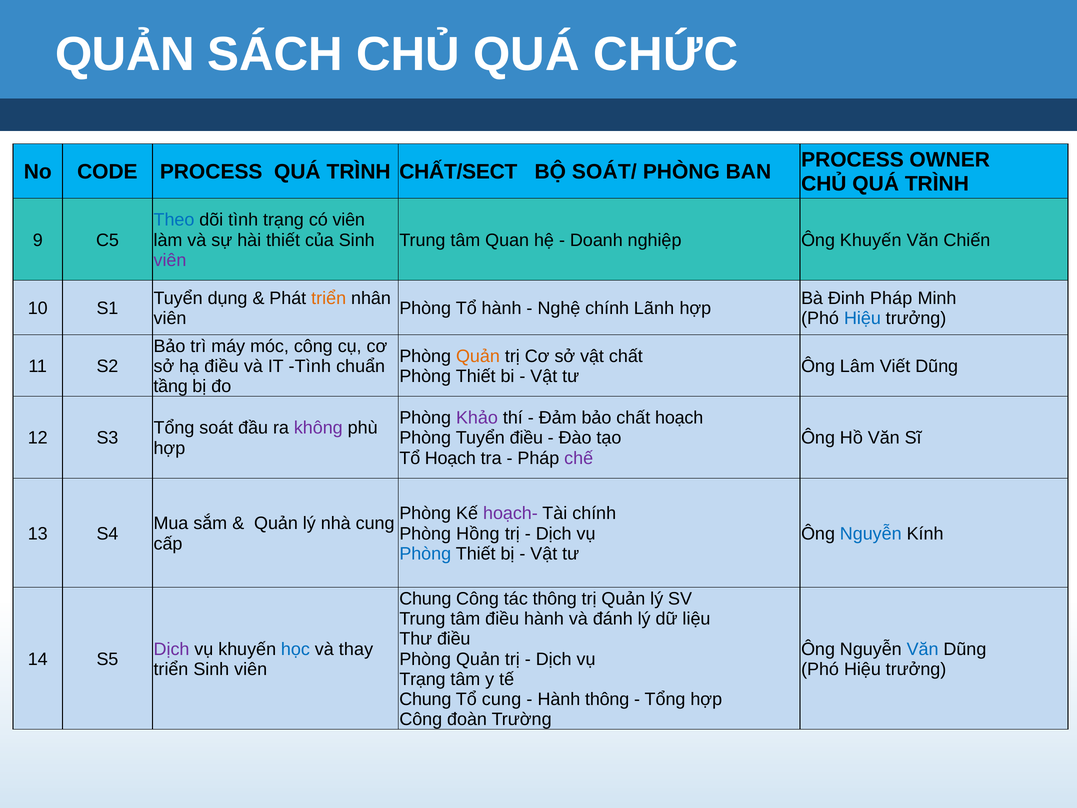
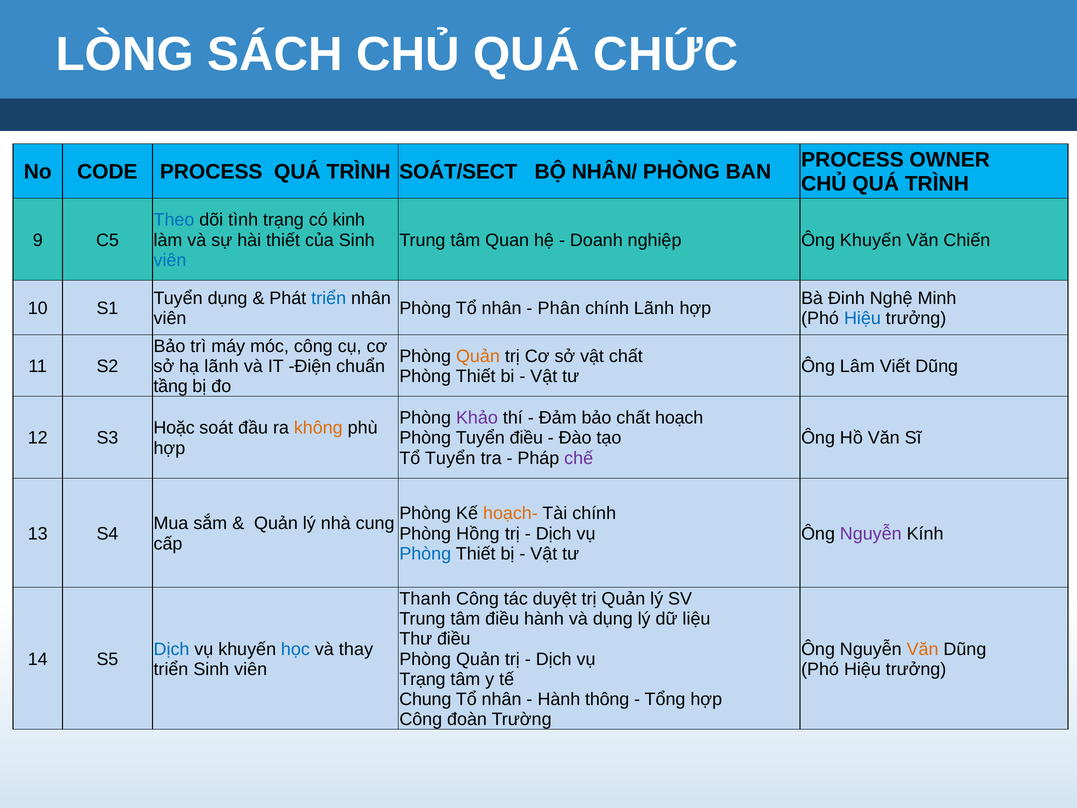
QUẢN at (125, 54): QUẢN -> LÒNG
CHẤT/SECT: CHẤT/SECT -> SOÁT/SECT
SOÁT/: SOÁT/ -> NHÂN/
có viên: viên -> kinh
viên at (170, 260) colour: purple -> blue
triển at (329, 298) colour: orange -> blue
Đinh Pháp: Pháp -> Nghệ
Phòng Tổ hành: hành -> nhân
Nghệ: Nghệ -> Phân
hạ điều: điều -> lãnh
IT Tình: Tình -> Điện
Tổng at (174, 428): Tổng -> Hoặc
không colour: purple -> orange
Tổ Hoạch: Hoạch -> Tuyển
hoạch- colour: purple -> orange
Nguyễn at (871, 533) colour: blue -> purple
Chung at (425, 599): Chung -> Thanh
tác thông: thông -> duyệt
và đánh: đánh -> dụng
Dịch at (172, 649) colour: purple -> blue
Văn at (923, 649) colour: blue -> orange
cung at (502, 699): cung -> nhân
